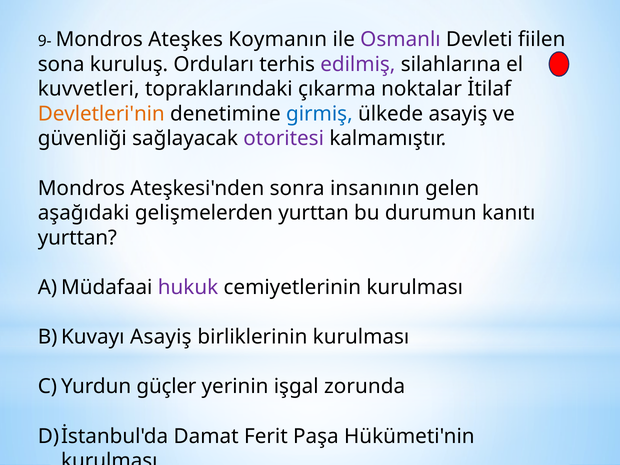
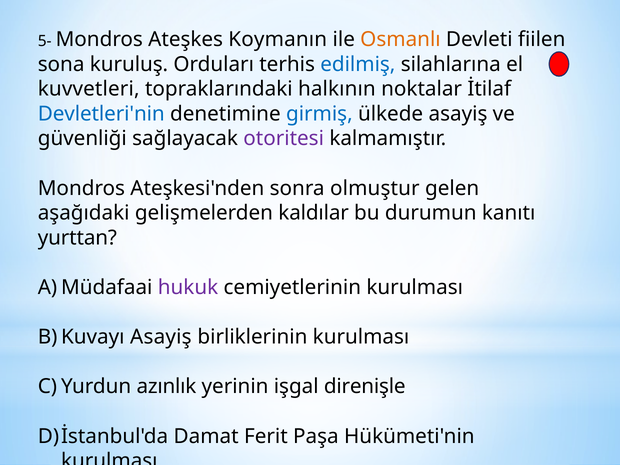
9-: 9- -> 5-
Osmanlı colour: purple -> orange
edilmiş colour: purple -> blue
çıkarma: çıkarma -> halkının
Devletleri'nin colour: orange -> blue
insanının: insanının -> olmuştur
gelişmelerden yurttan: yurttan -> kaldılar
güçler: güçler -> azınlık
zorunda: zorunda -> direnişle
